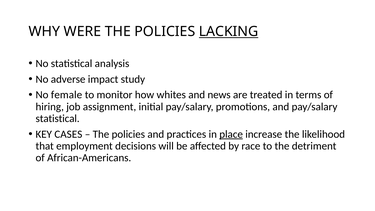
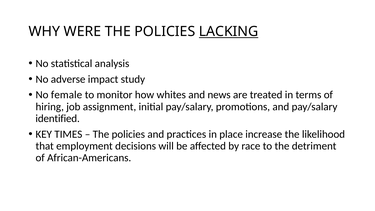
statistical at (58, 118): statistical -> identified
CASES: CASES -> TIMES
place underline: present -> none
